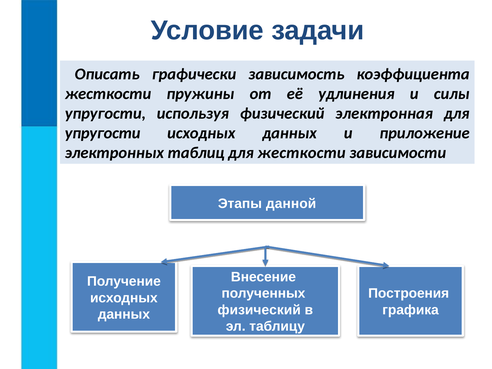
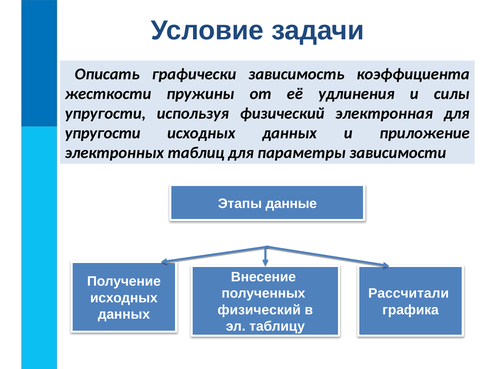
для жесткости: жесткости -> параметры
данной: данной -> данные
Построения: Построения -> Рассчитали
